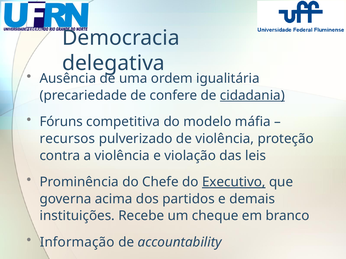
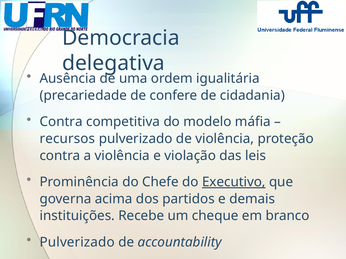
cidadania underline: present -> none
Fóruns at (61, 122): Fóruns -> Contra
Informação at (77, 243): Informação -> Pulverizado
